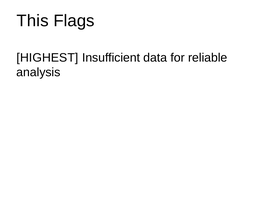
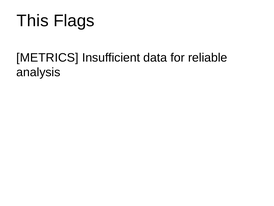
HIGHEST: HIGHEST -> METRICS
